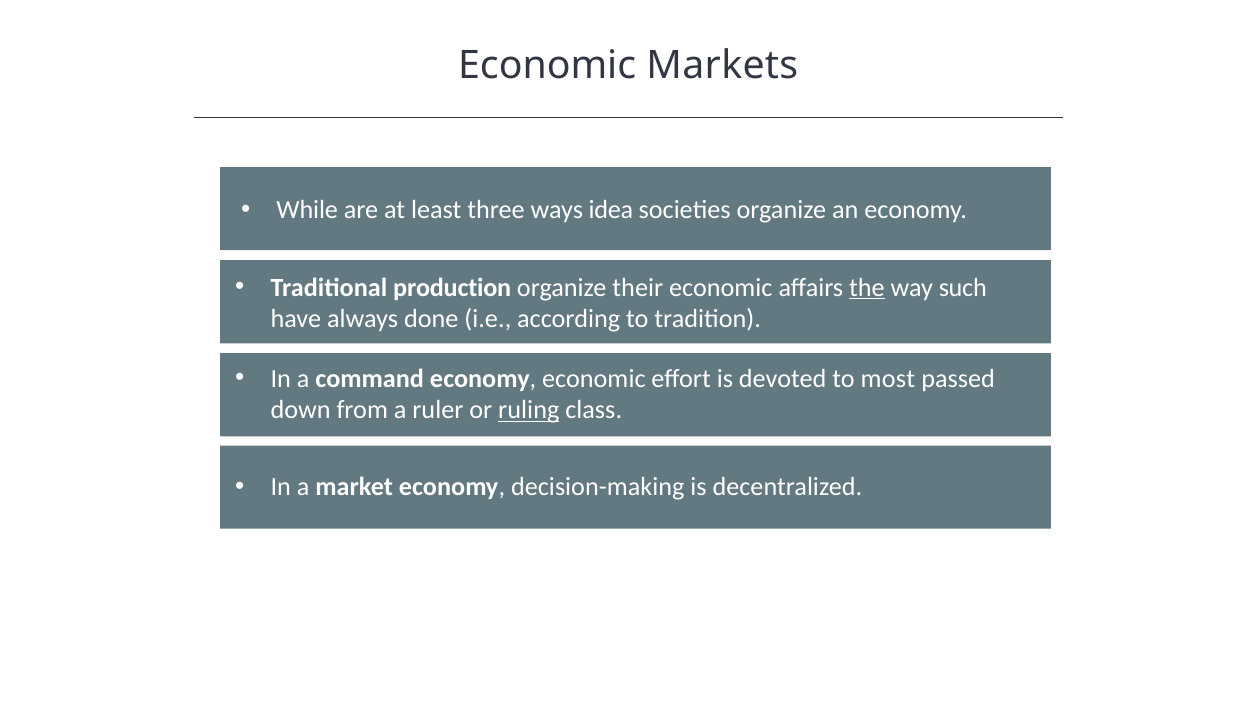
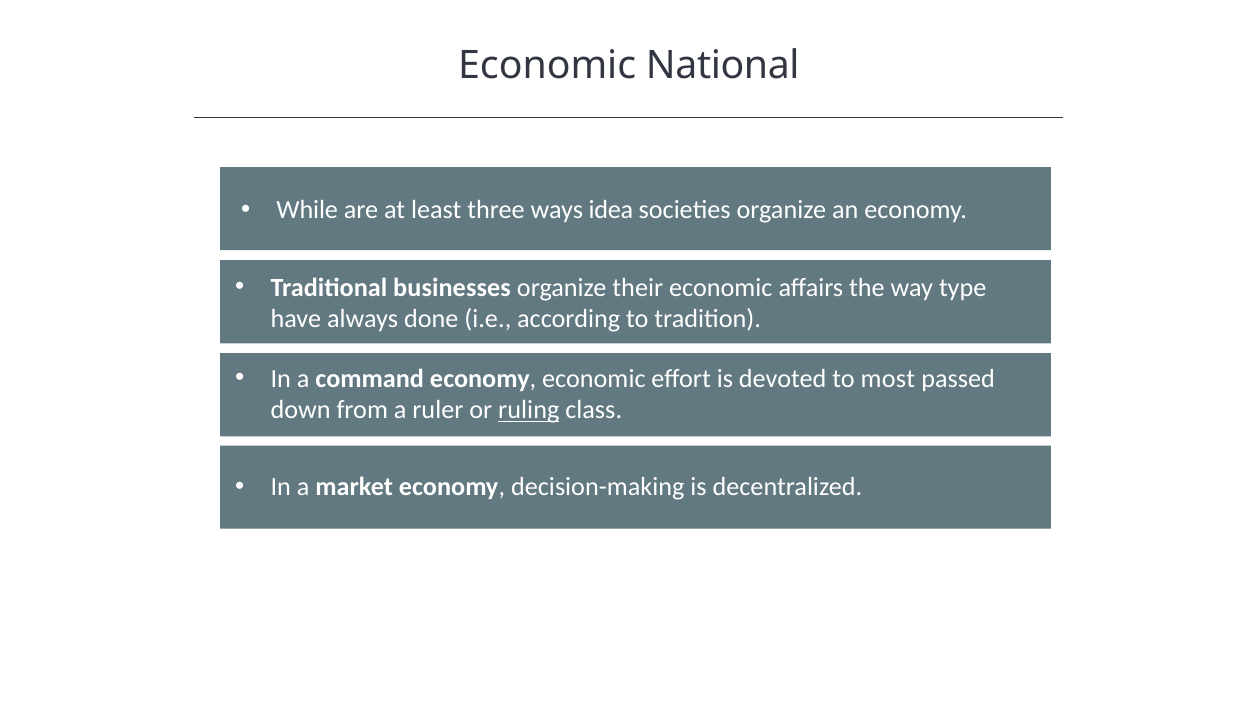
Markets: Markets -> National
production: production -> businesses
the underline: present -> none
such: such -> type
